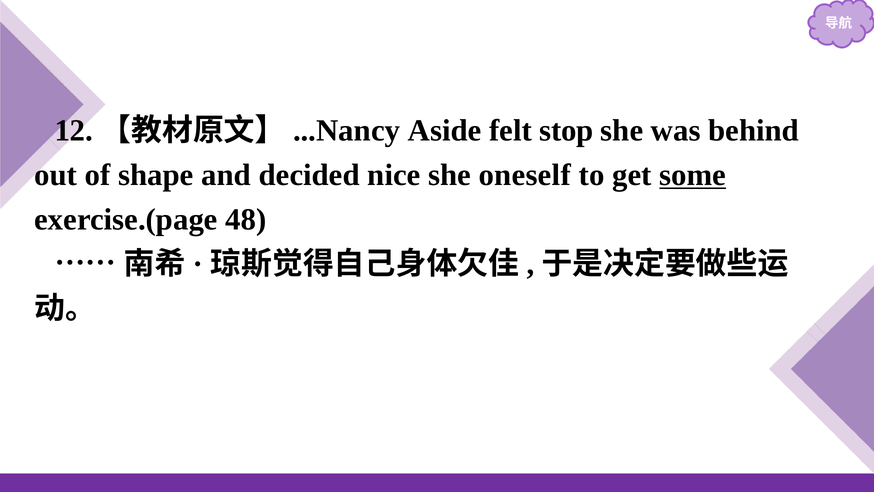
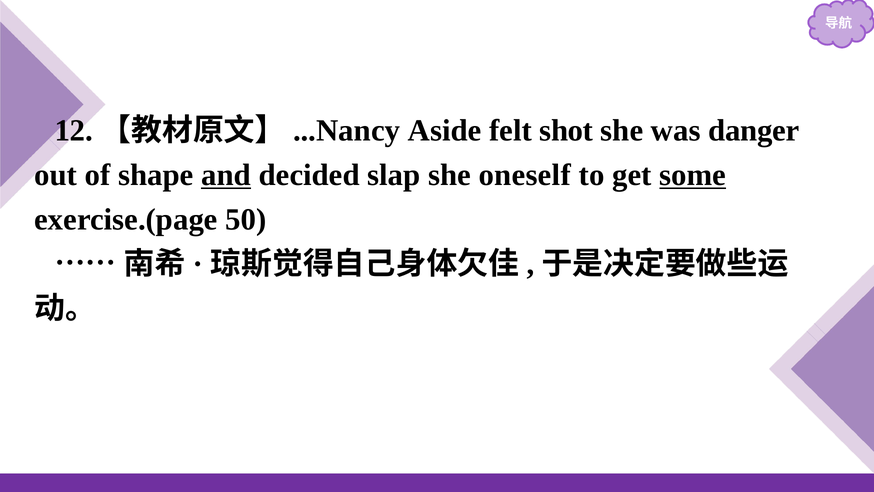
stop: stop -> shot
behind: behind -> danger
and underline: none -> present
nice: nice -> slap
48: 48 -> 50
